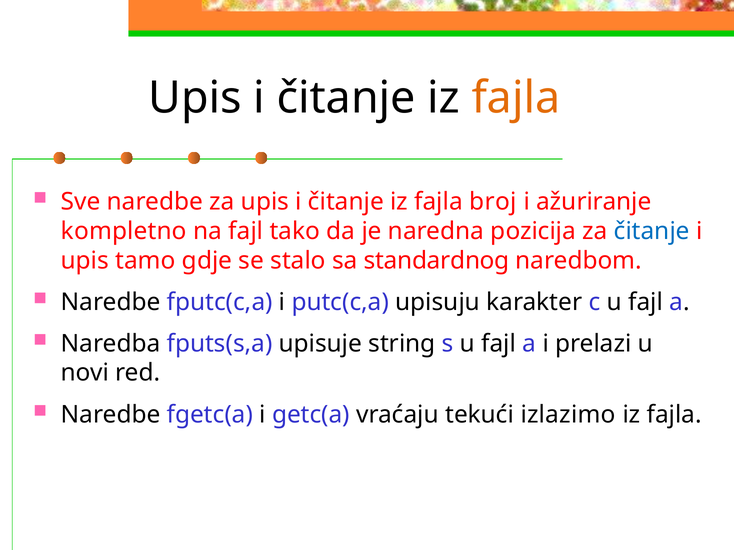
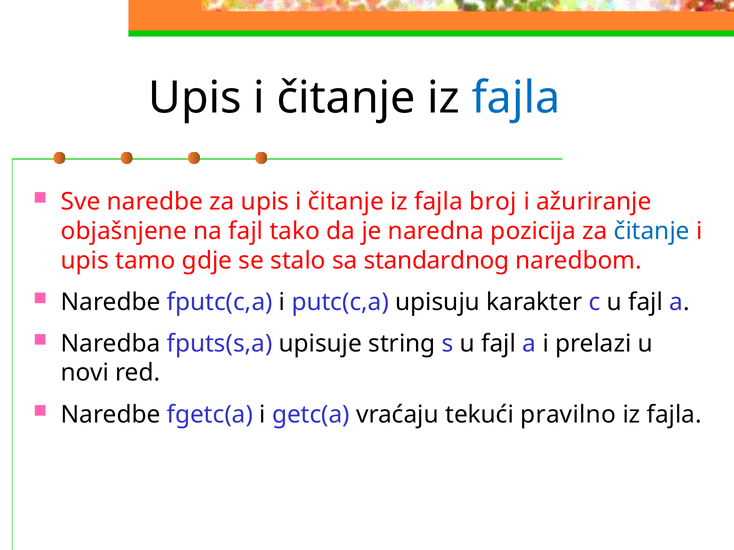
fajla at (516, 98) colour: orange -> blue
kompletno: kompletno -> objašnjene
izlazimo: izlazimo -> pravilno
